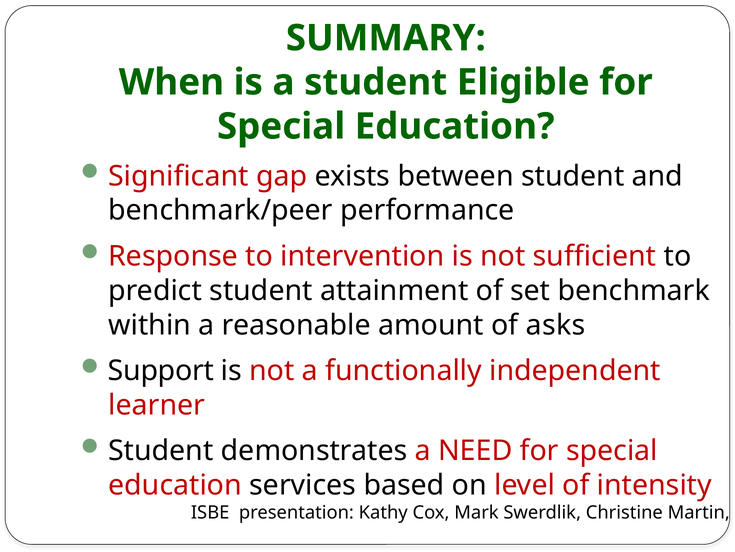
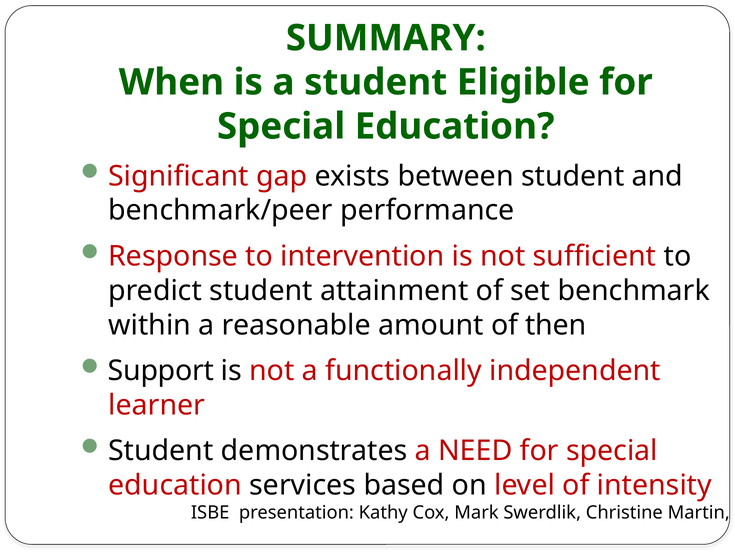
asks: asks -> then
